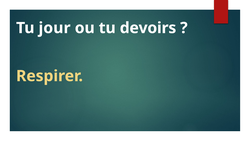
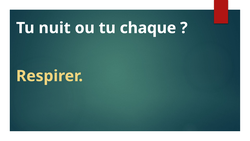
jour: jour -> nuit
devoirs: devoirs -> chaque
